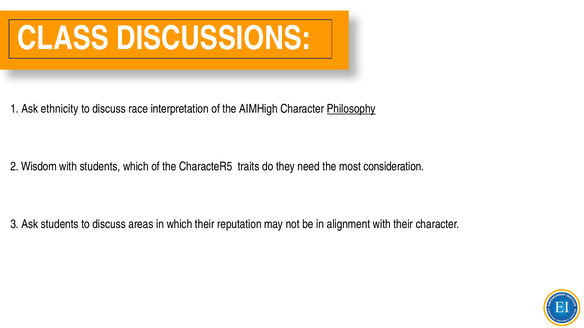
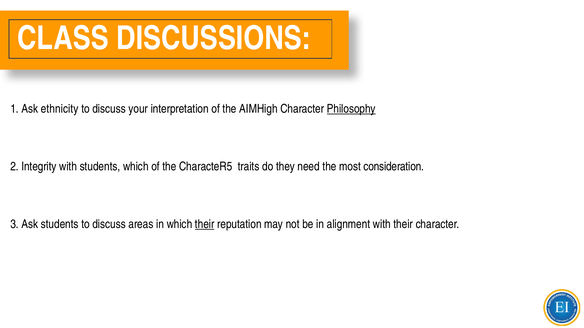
race: race -> your
Wisdom: Wisdom -> Integrity
their at (205, 224) underline: none -> present
